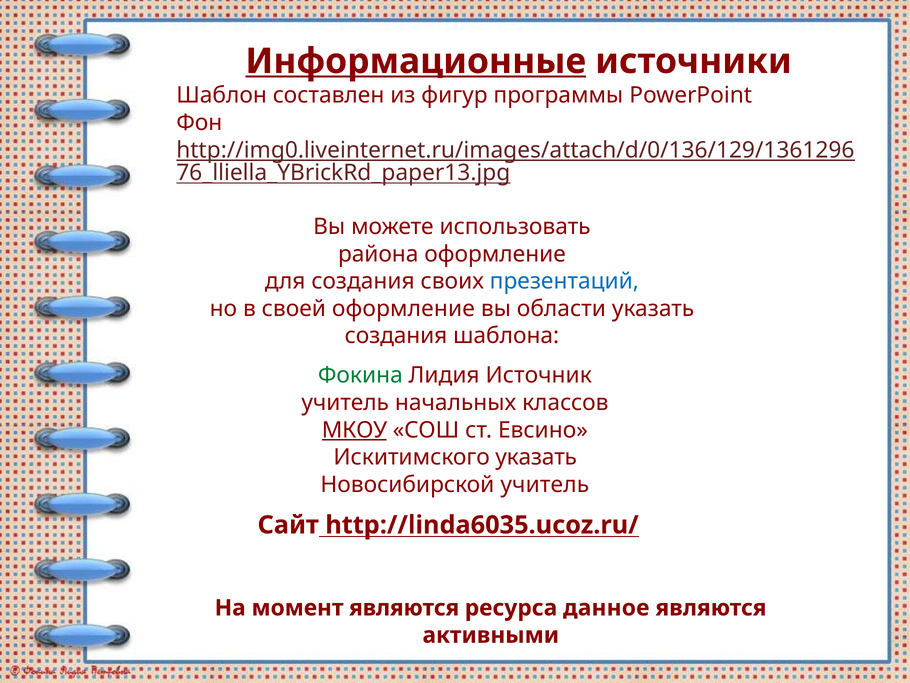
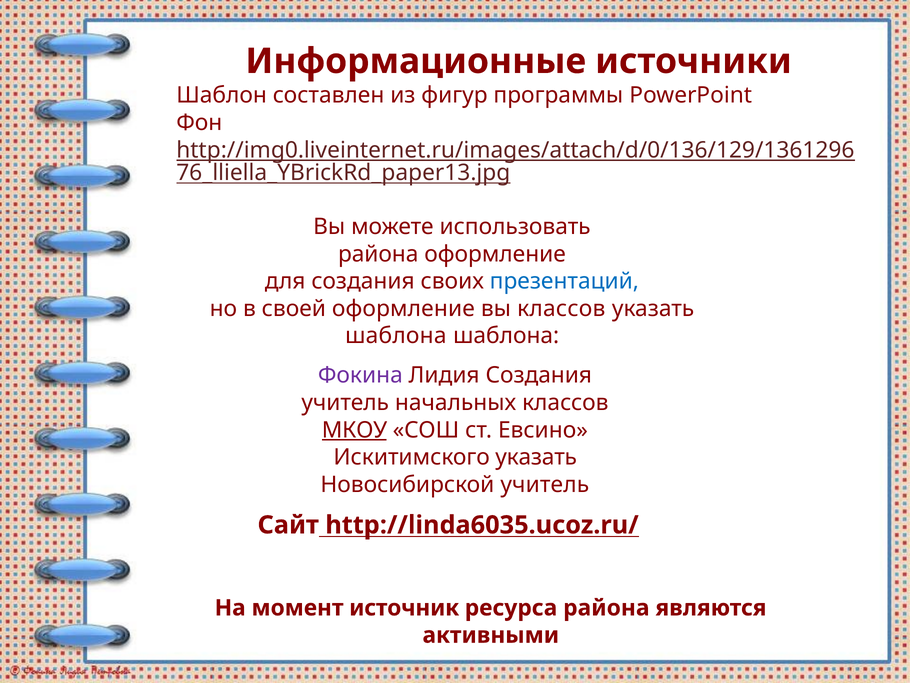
Информационные underline: present -> none
вы области: области -> классов
создания at (396, 336): создания -> шаблона
Фокина colour: green -> purple
Лидия Источник: Источник -> Создания
момент являются: являются -> источник
ресурса данное: данное -> района
